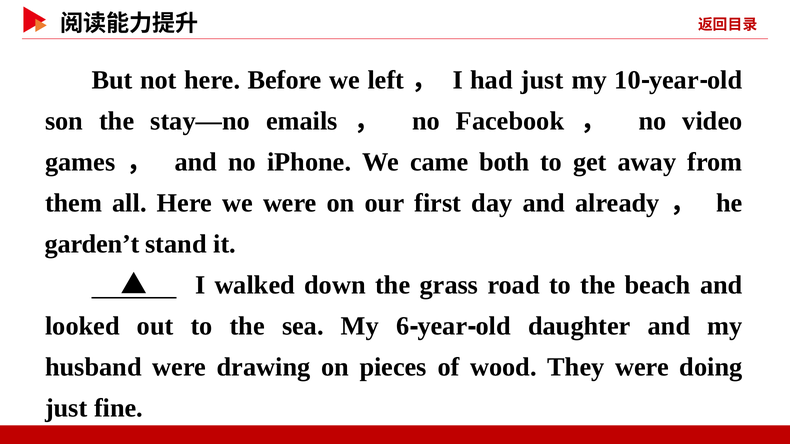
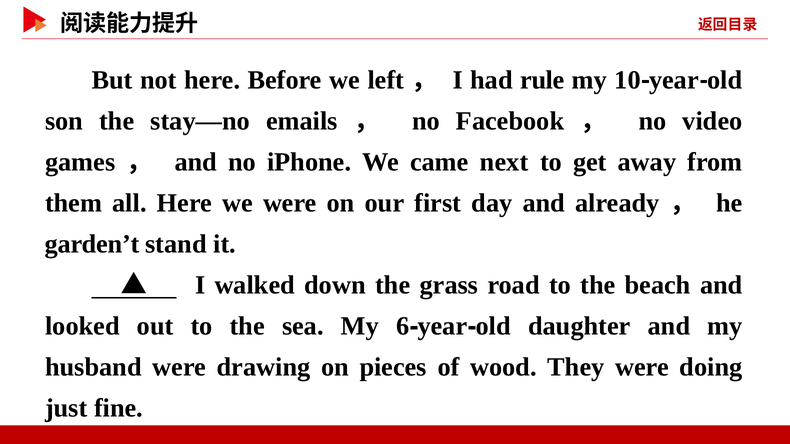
had just: just -> rule
both: both -> next
